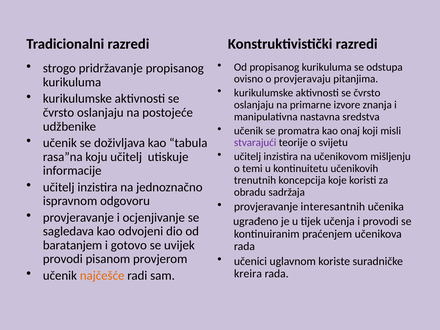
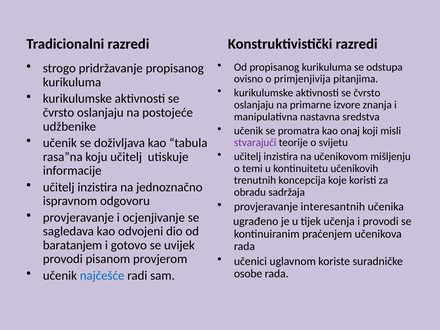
provjeravaju: provjeravaju -> primjenjivija
najčešće colour: orange -> blue
kreira: kreira -> osobe
